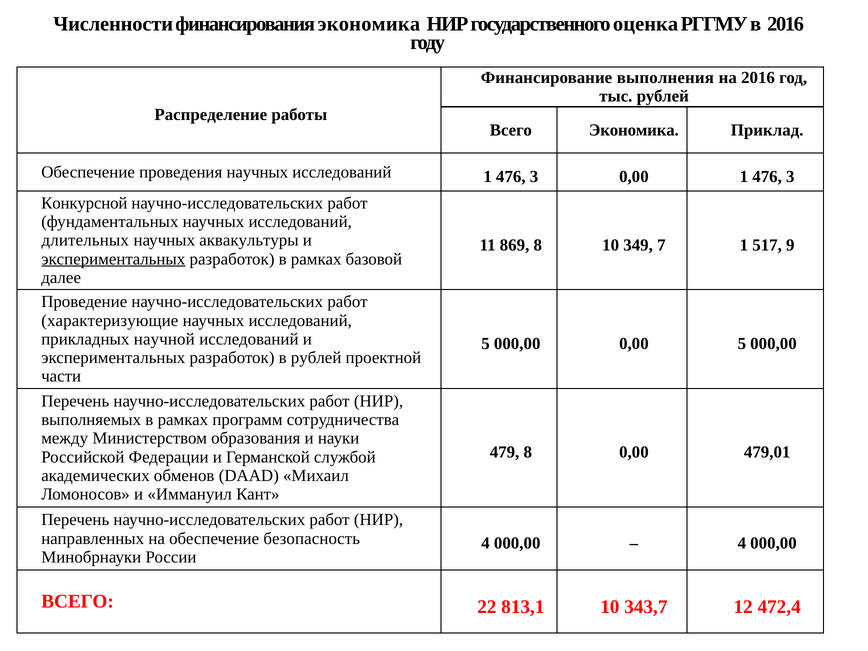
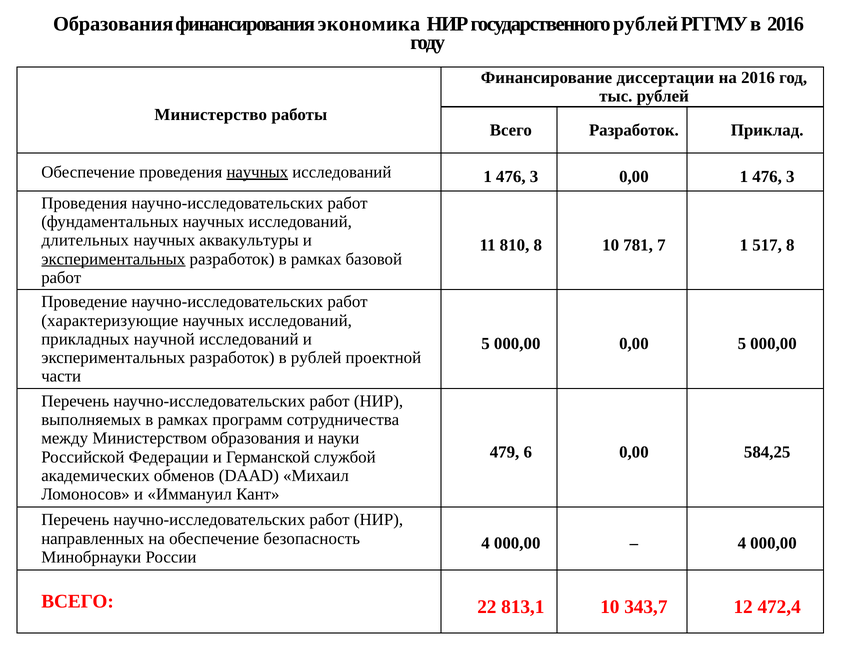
Численности at (113, 24): Численности -> Образования
государственного оценка: оценка -> рублей
выполнения: выполнения -> диссертации
Распределение: Распределение -> Министерство
Всего Экономика: Экономика -> Разработок
научных at (257, 172) underline: none -> present
Конкурсной at (84, 203): Конкурсной -> Проведения
869: 869 -> 810
349: 349 -> 781
517 9: 9 -> 8
далее at (61, 278): далее -> работ
479 8: 8 -> 6
479,01: 479,01 -> 584,25
